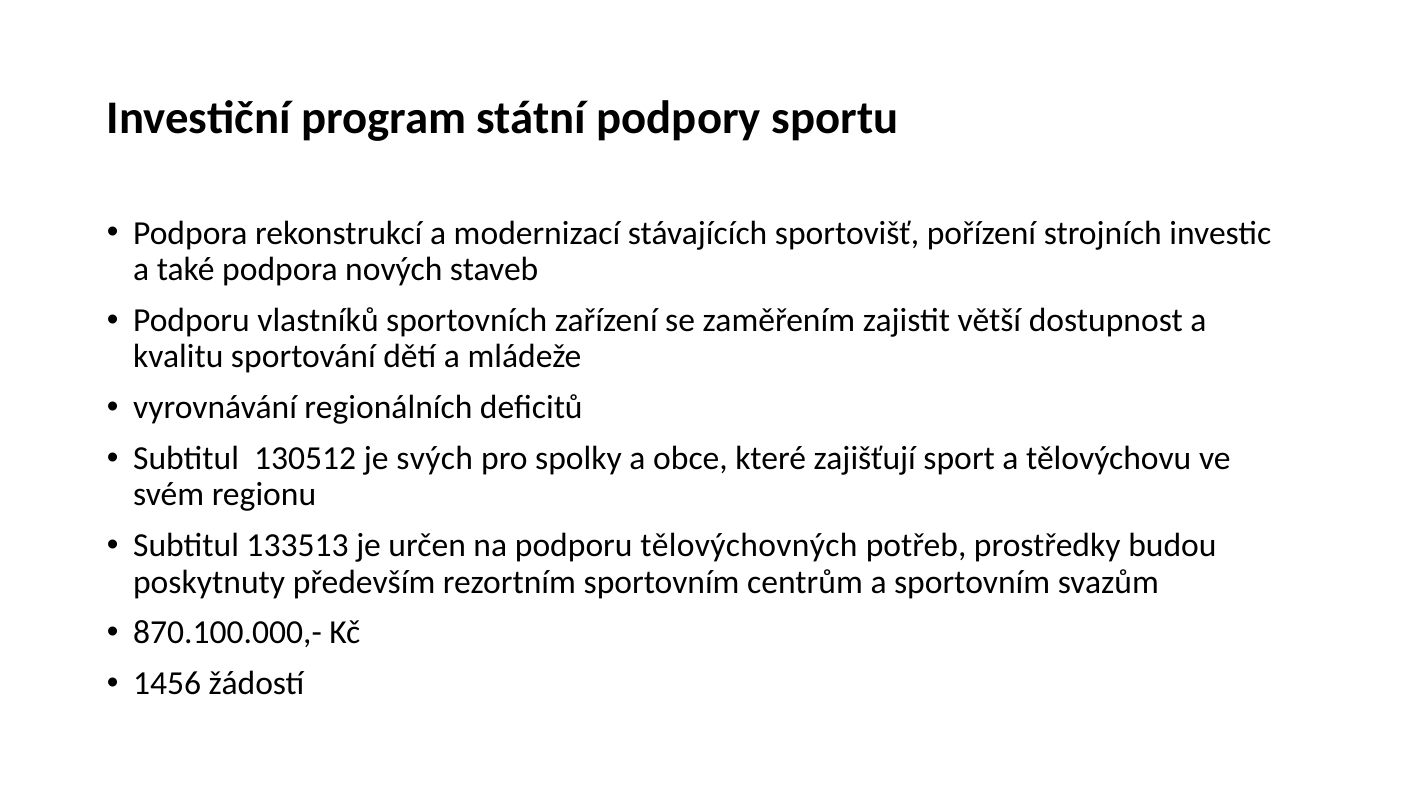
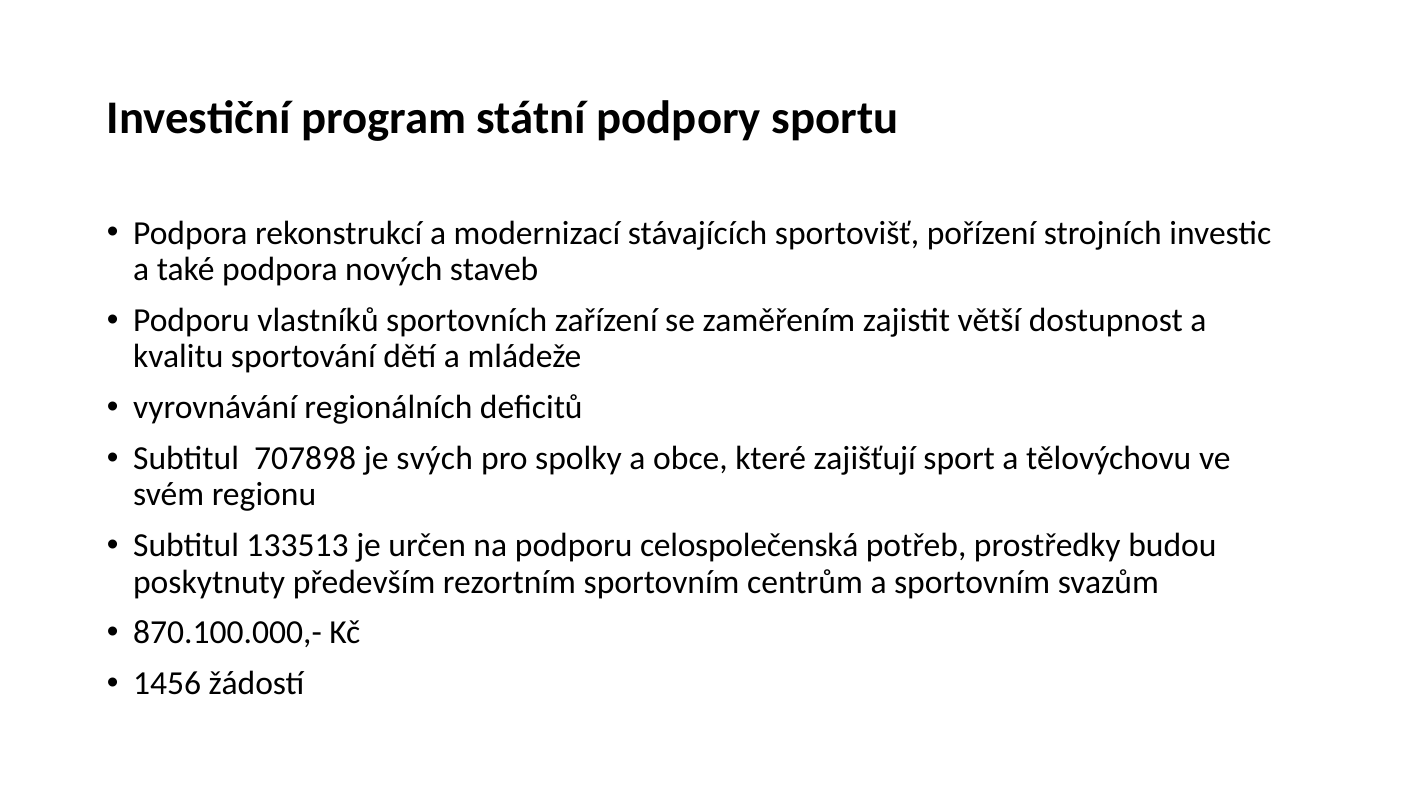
130512: 130512 -> 707898
tělovýchovných: tělovýchovných -> celospolečenská
